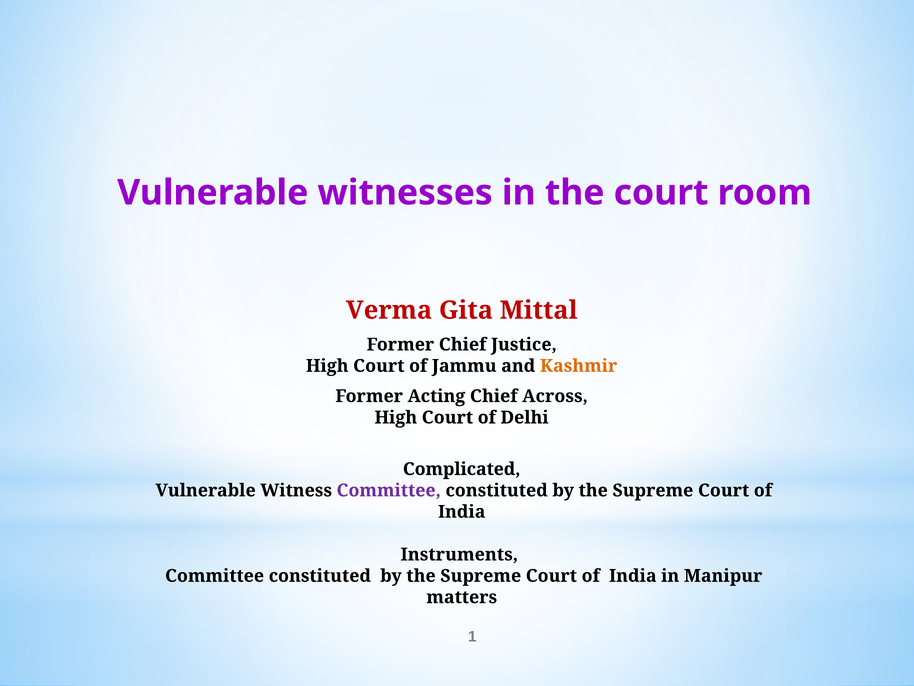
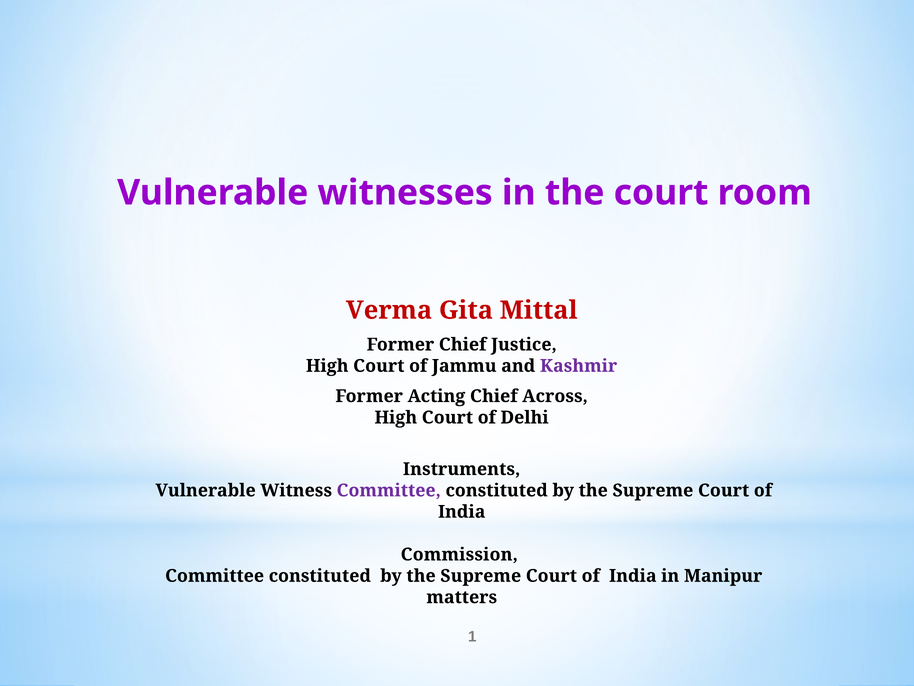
Kashmir colour: orange -> purple
Complicated: Complicated -> Instruments
Instruments: Instruments -> Commission
